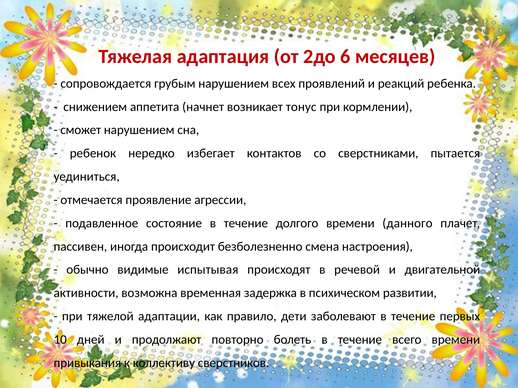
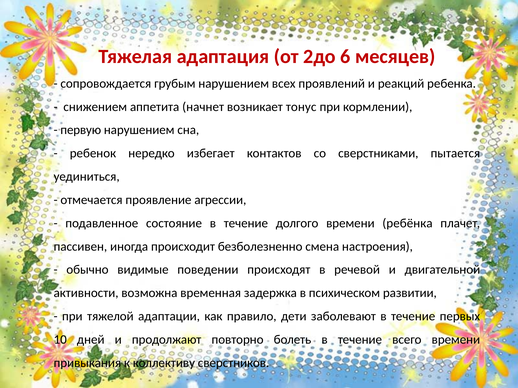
сможет: сможет -> первую
данного: данного -> ребёнка
испытывая: испытывая -> поведении
